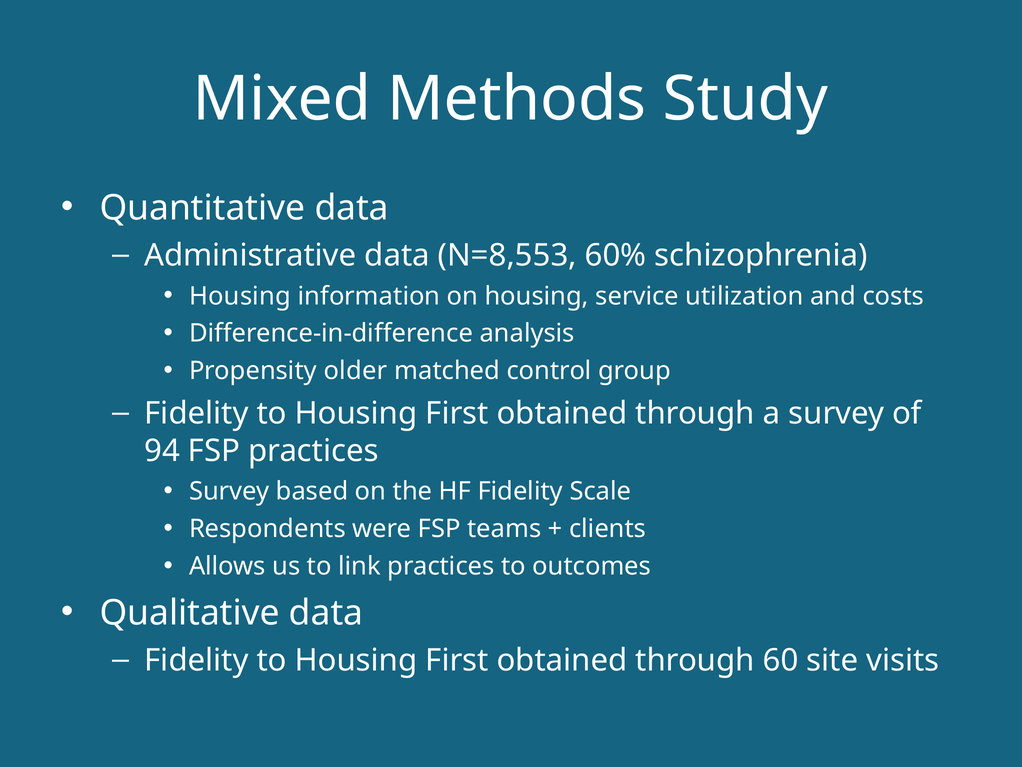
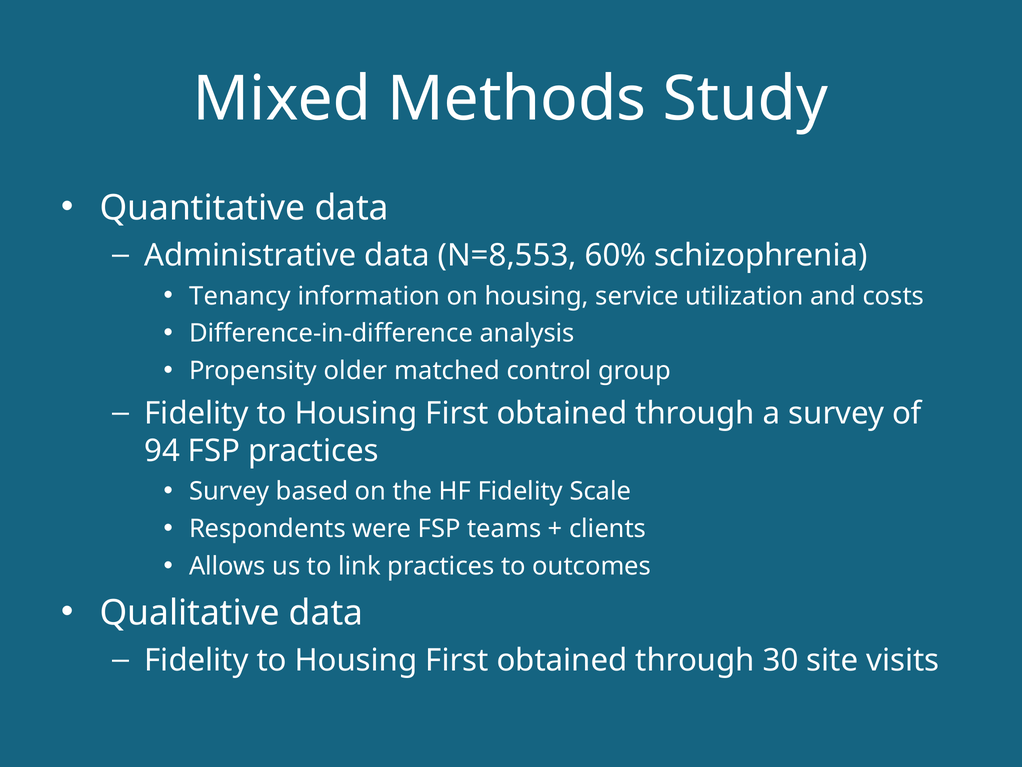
Housing at (240, 296): Housing -> Tenancy
60: 60 -> 30
